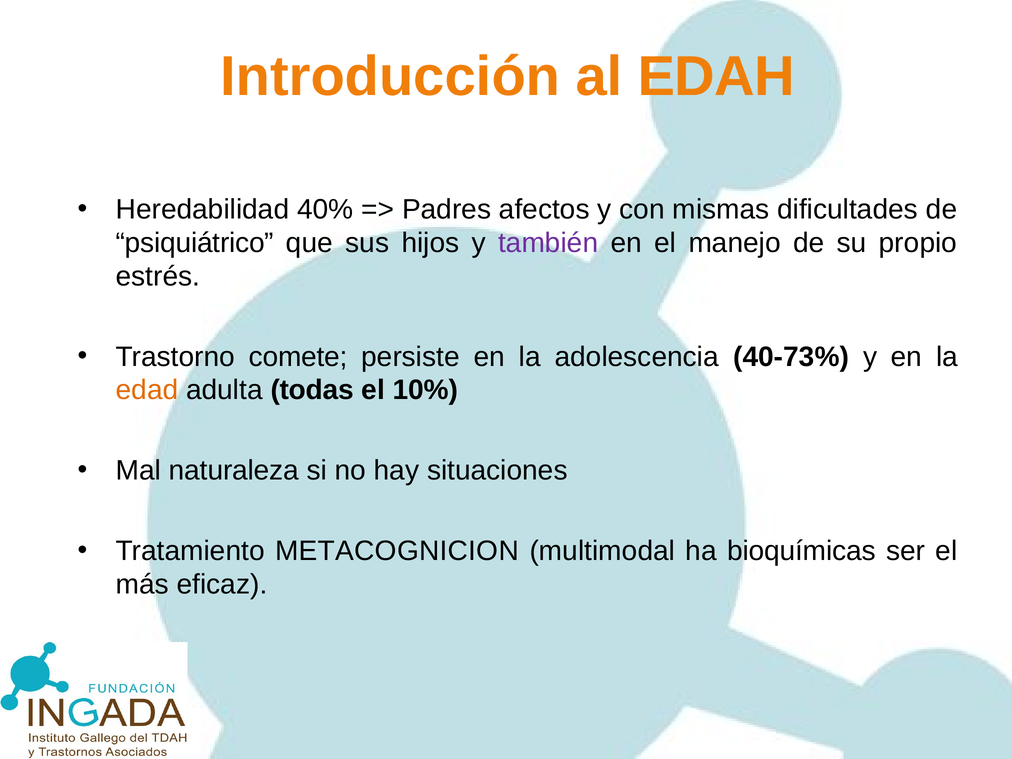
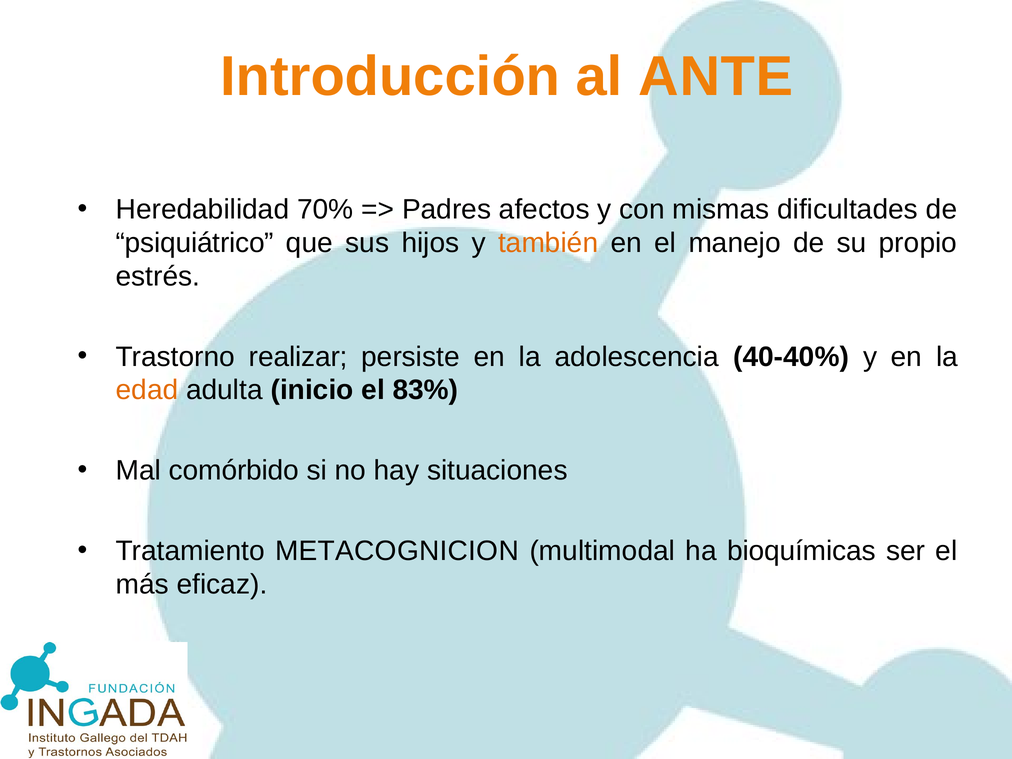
EDAH: EDAH -> ANTE
40%: 40% -> 70%
también colour: purple -> orange
comete: comete -> realizar
40-73%: 40-73% -> 40-40%
todas: todas -> inicio
10%: 10% -> 83%
naturaleza: naturaleza -> comórbido
